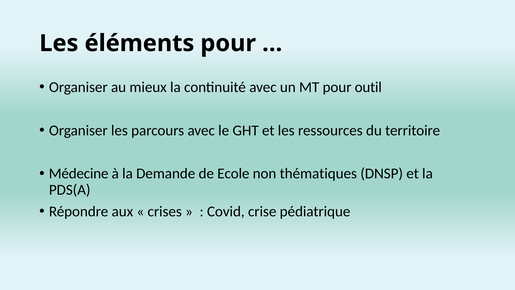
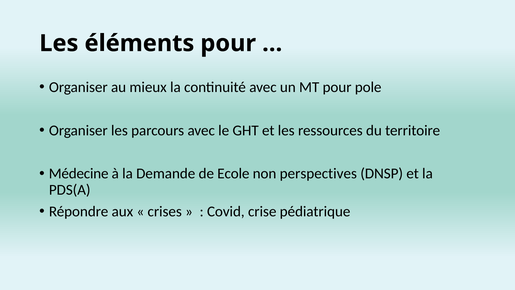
outil: outil -> pole
thématiques: thématiques -> perspectives
